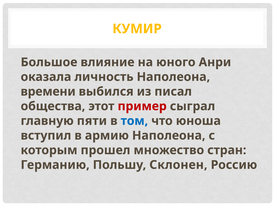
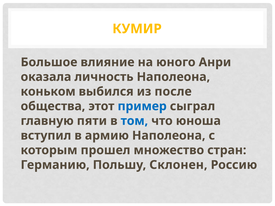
времени: времени -> коньком
писал: писал -> после
пример colour: red -> blue
